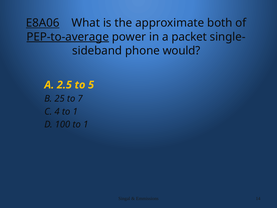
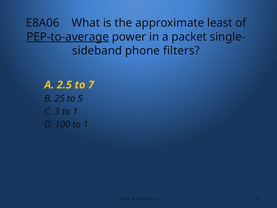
E8A06 underline: present -> none
both: both -> least
would: would -> filters
5: 5 -> 7
7: 7 -> 5
4: 4 -> 3
